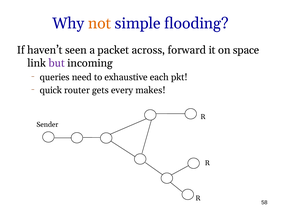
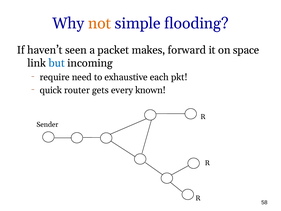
across: across -> makes
but colour: purple -> blue
queries: queries -> require
makes: makes -> known
